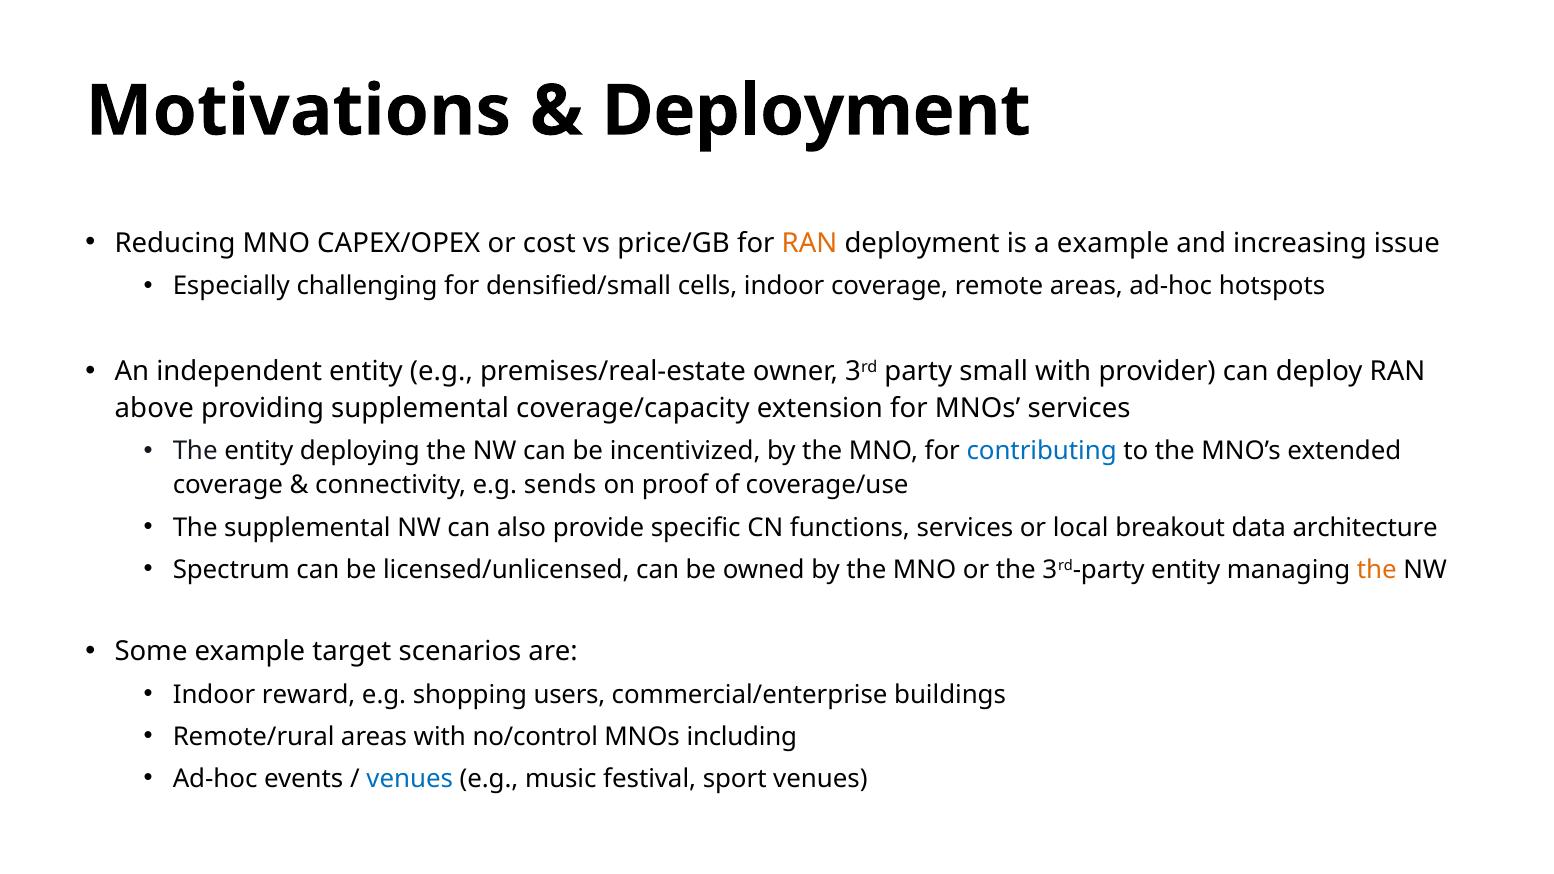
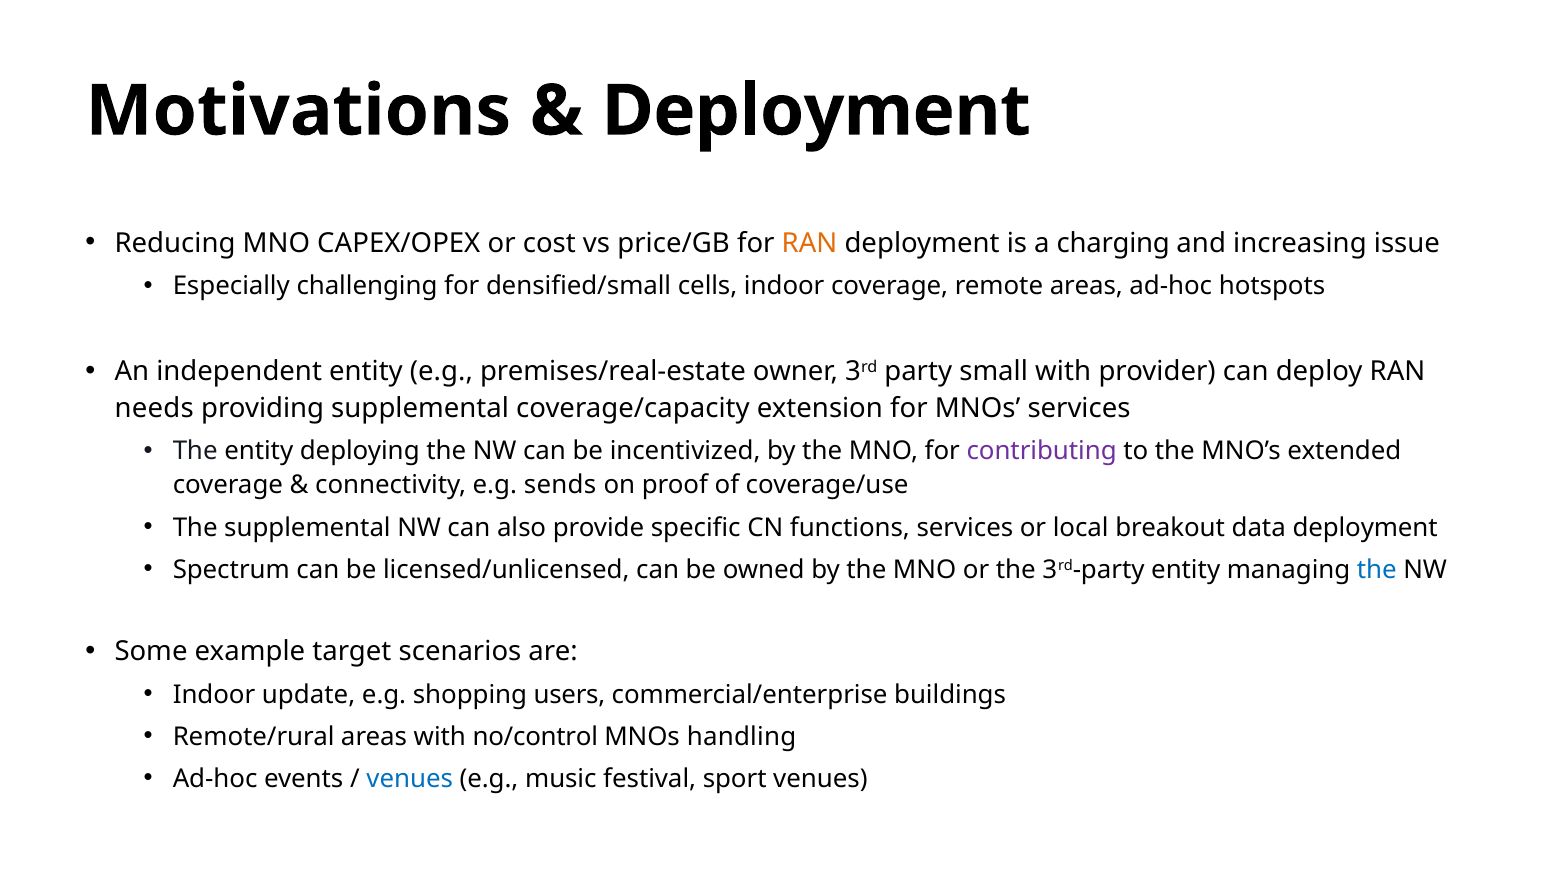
a example: example -> charging
above: above -> needs
contributing colour: blue -> purple
data architecture: architecture -> deployment
the at (1377, 570) colour: orange -> blue
reward: reward -> update
including: including -> handling
